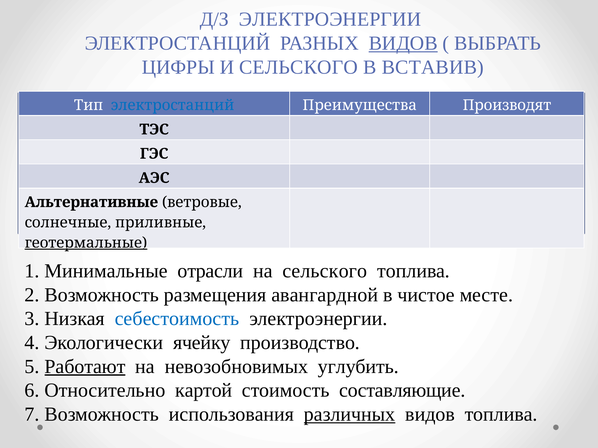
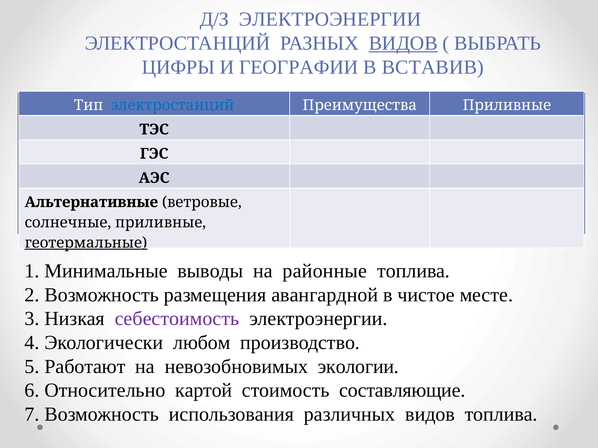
И СЕЛЬСКОГО: СЕЛЬСКОГО -> ГЕОГРАФИИ
Преимущества Производят: Производят -> Приливные
отрасли: отрасли -> выводы
на сельского: сельского -> районные
себестоимость colour: blue -> purple
Экологически ячейку: ячейку -> любом
Работают underline: present -> none
углубить: углубить -> экологии
различных underline: present -> none
